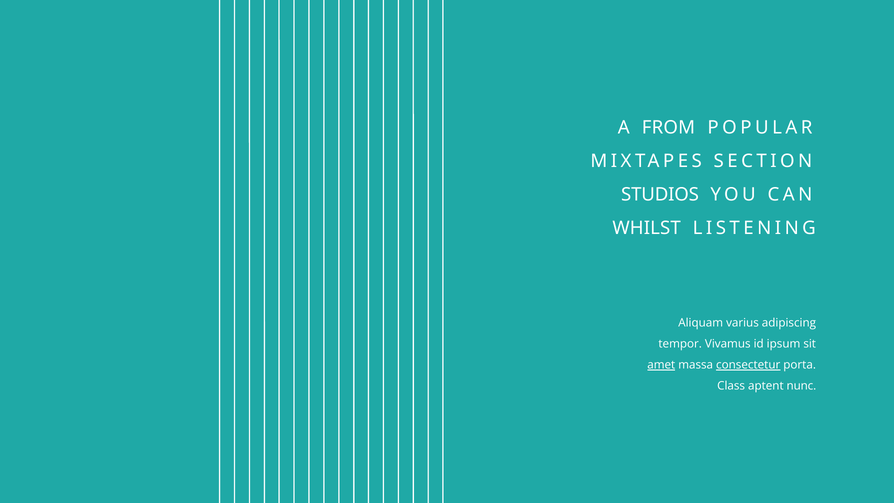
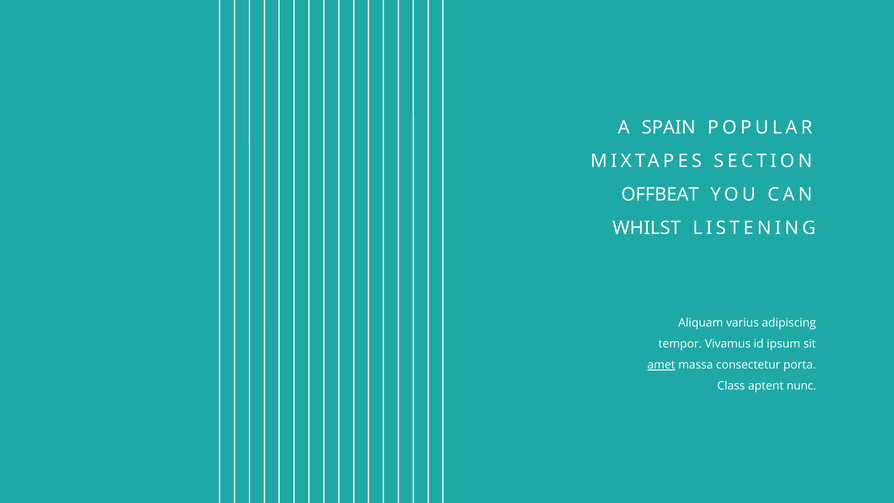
FROM: FROM -> SPAIN
STUDIOS: STUDIOS -> OFFBEAT
consectetur underline: present -> none
